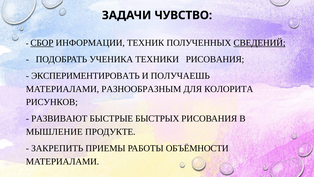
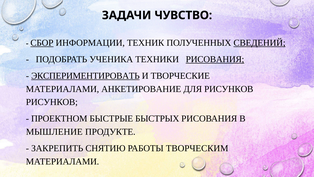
РИСОВАНИЯ at (215, 59) underline: none -> present
ЭКСПЕРИМЕНТИРОВАТЬ underline: none -> present
ПОЛУЧАЕШЬ: ПОЛУЧАЕШЬ -> ТВОРЧЕСКИЕ
РАЗНООБРАЗНЫМ: РАЗНООБРАЗНЫМ -> АНКЕТИРОВАНИЕ
ДЛЯ КОЛОРИТА: КОЛОРИТА -> РИСУНКОВ
РАЗВИВАЮТ: РАЗВИВАЮТ -> ПРОЕКТНОМ
ПРИЕМЫ: ПРИЕМЫ -> СНЯТИЮ
ОБЪЁМНОСТИ: ОБЪЁМНОСТИ -> ТВОРЧЕСКИМ
